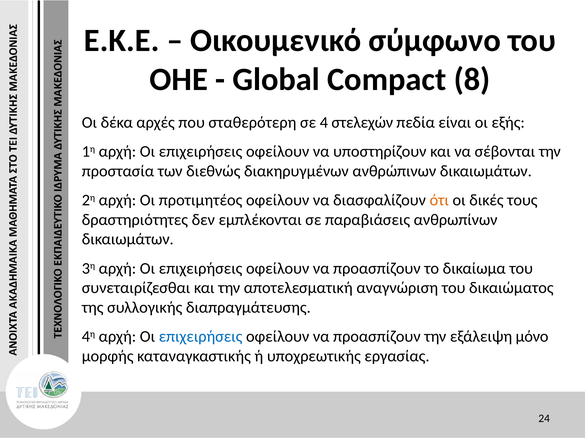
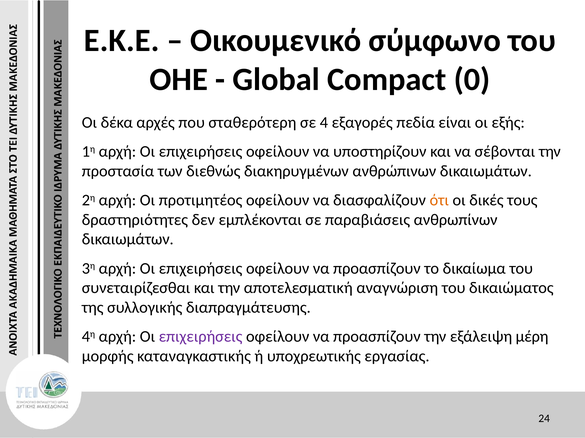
8: 8 -> 0
στελεχών: στελεχών -> εξαγορές
επιχειρήσεις at (201, 337) colour: blue -> purple
μόνο: μόνο -> μέρη
